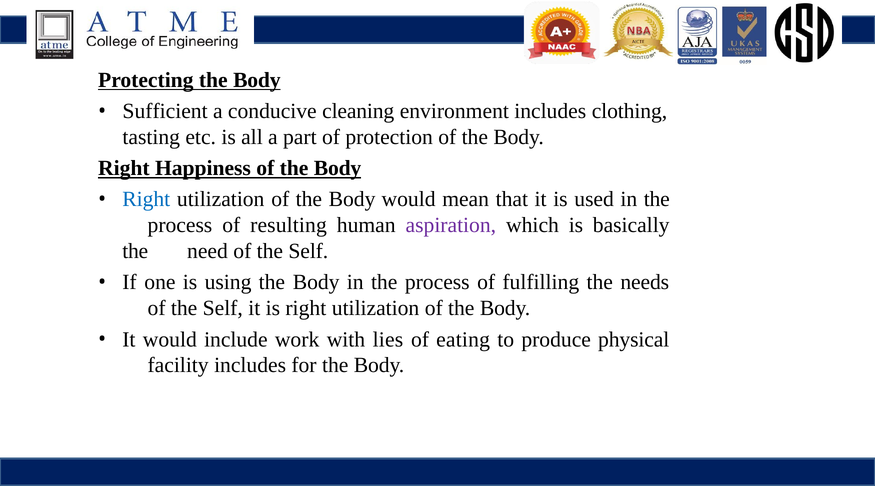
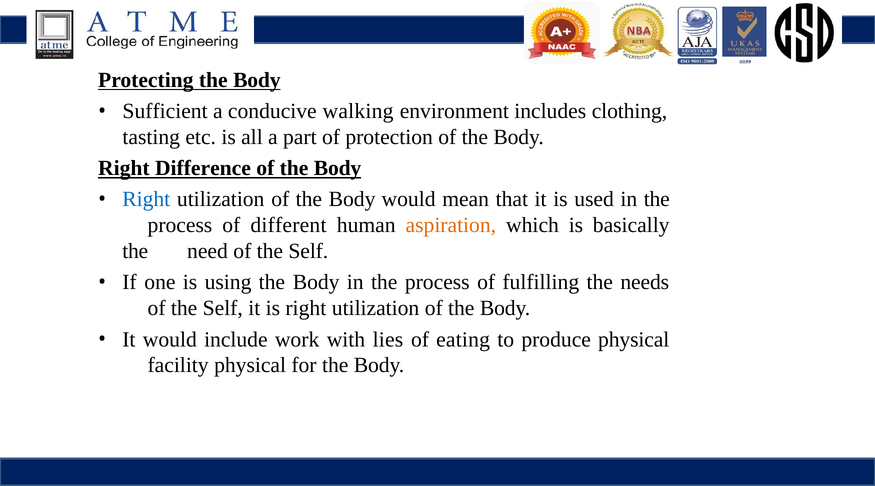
cleaning: cleaning -> walking
Happiness: Happiness -> Difference
resulting: resulting -> different
aspiration colour: purple -> orange
facility includes: includes -> physical
